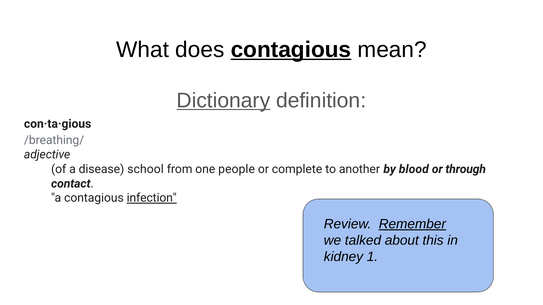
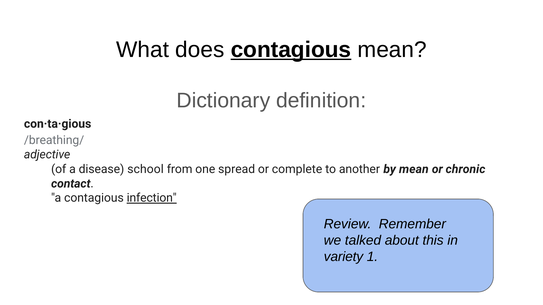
Dictionary underline: present -> none
people: people -> spread
by blood: blood -> mean
through: through -> chronic
Remember underline: present -> none
kidney: kidney -> variety
